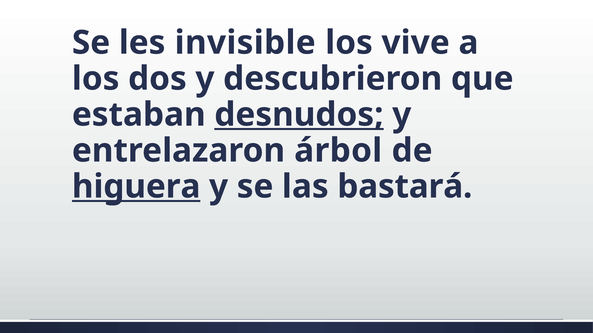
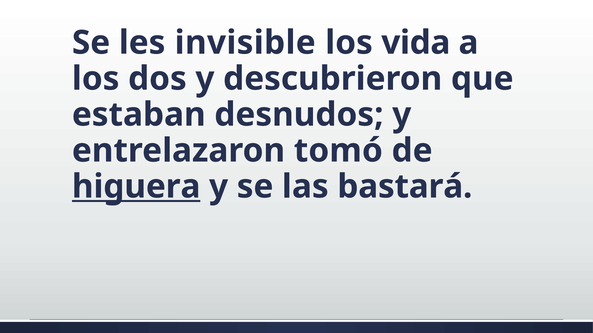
vive: vive -> vida
desnudos underline: present -> none
árbol: árbol -> tomó
